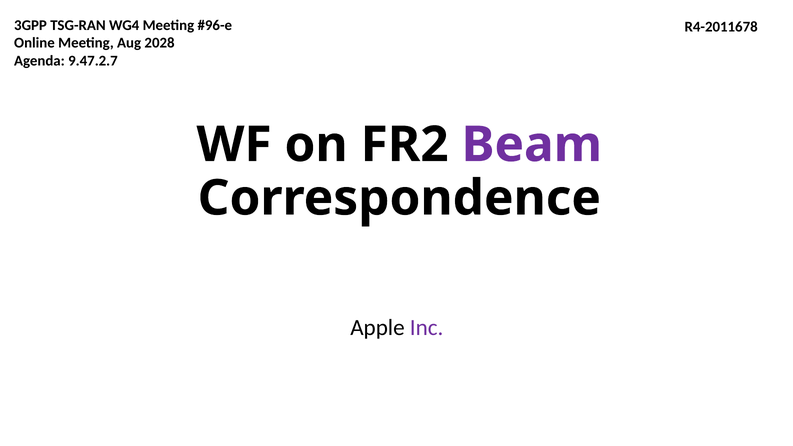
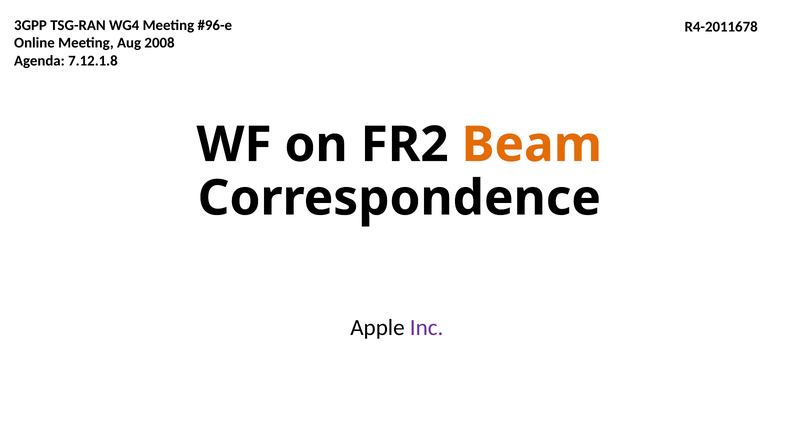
2028: 2028 -> 2008
9.47.2.7: 9.47.2.7 -> 7.12.1.8
Beam colour: purple -> orange
